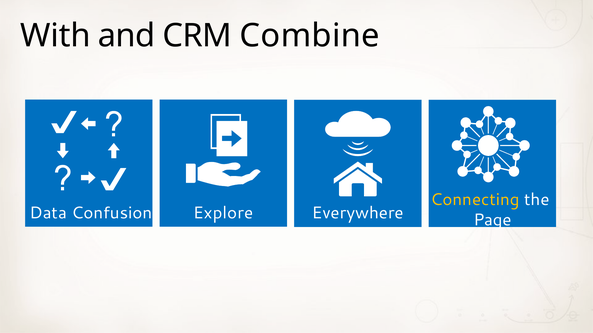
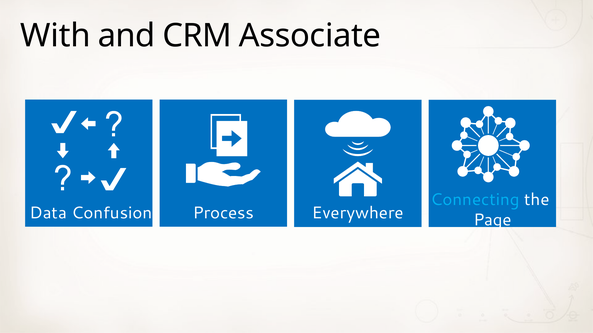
Combine: Combine -> Associate
Connecting colour: yellow -> light blue
Explore: Explore -> Process
